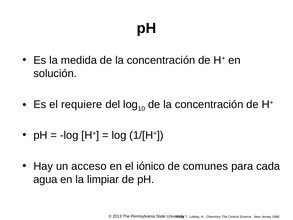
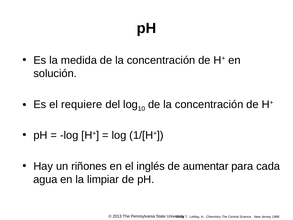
acceso: acceso -> riñones
iónico: iónico -> inglés
comunes: comunes -> aumentar
